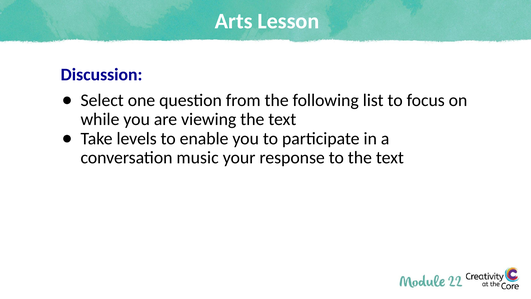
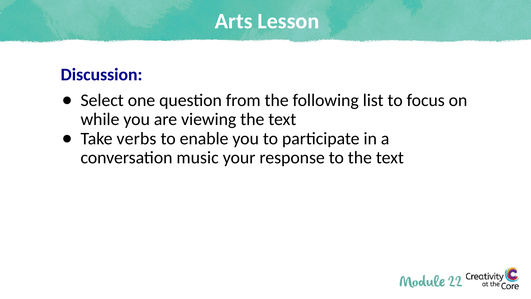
levels: levels -> verbs
